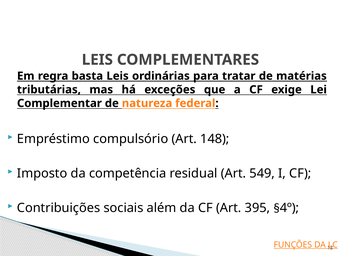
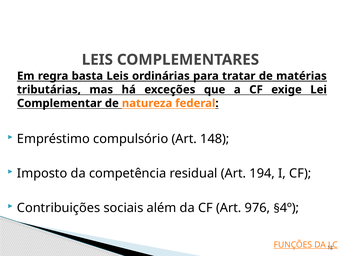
549: 549 -> 194
395: 395 -> 976
